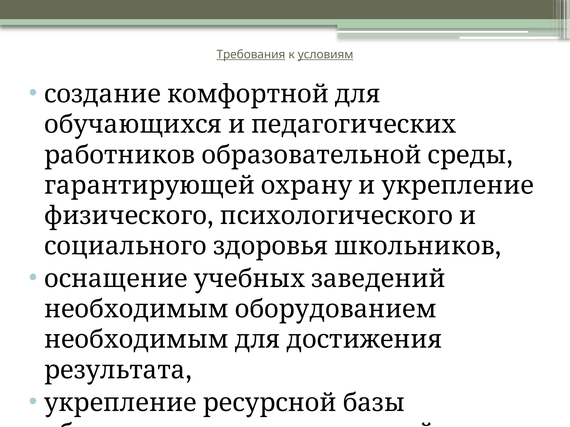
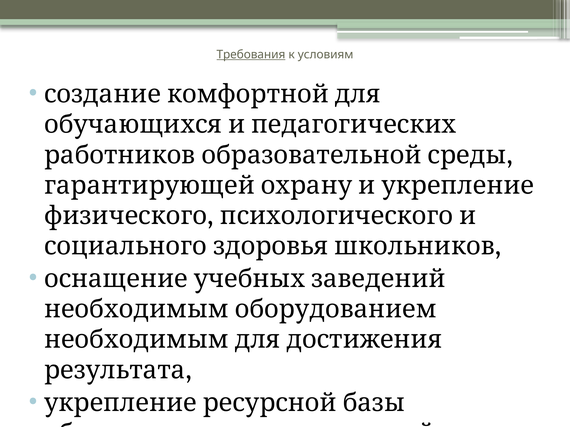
условиям underline: present -> none
